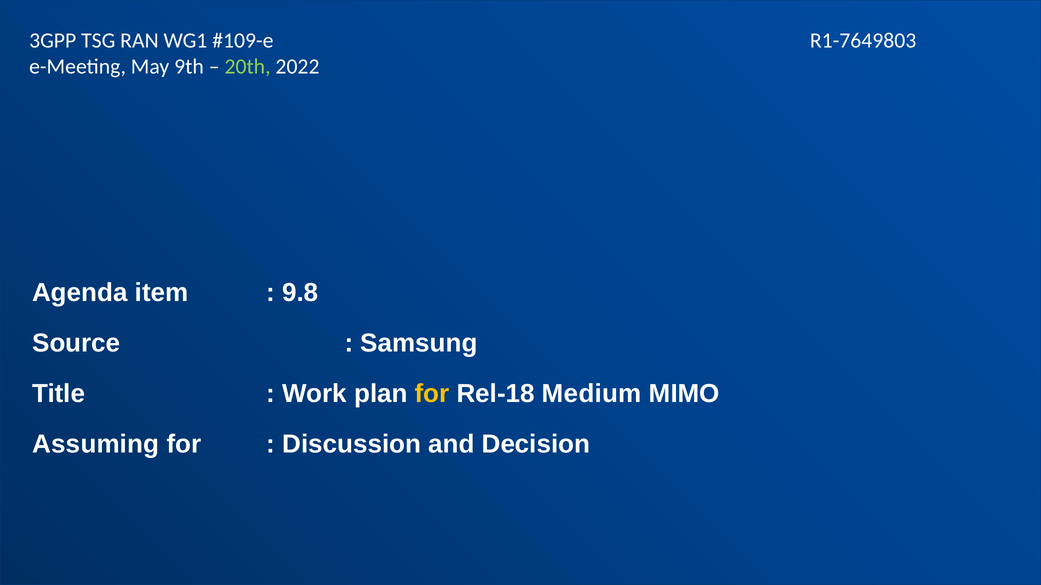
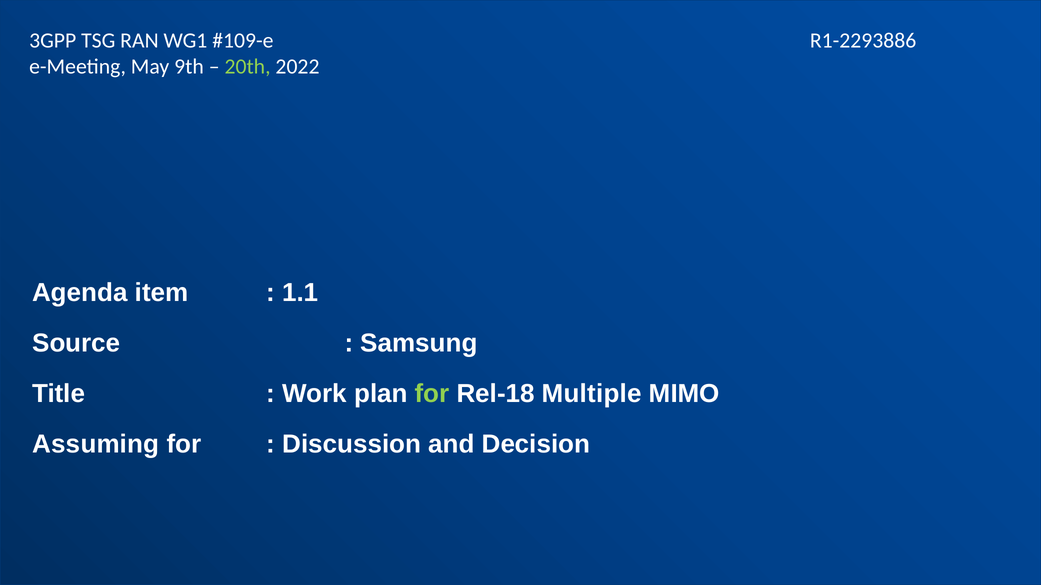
R1-7649803: R1-7649803 -> R1-2293886
9.8: 9.8 -> 1.1
for at (432, 394) colour: yellow -> light green
Medium: Medium -> Multiple
